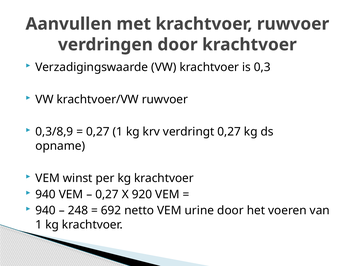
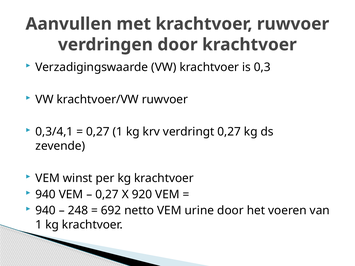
0,3/8,9: 0,3/8,9 -> 0,3/4,1
opname: opname -> zevende
